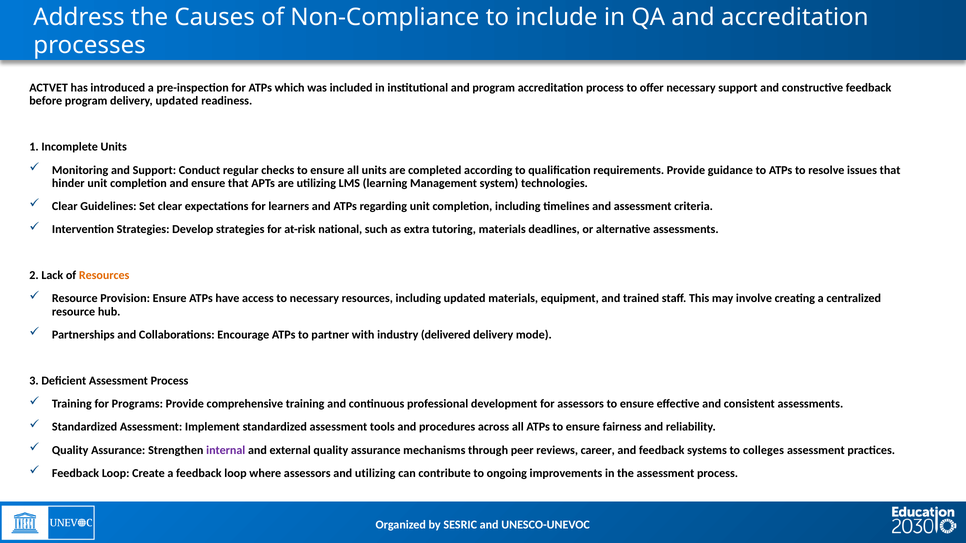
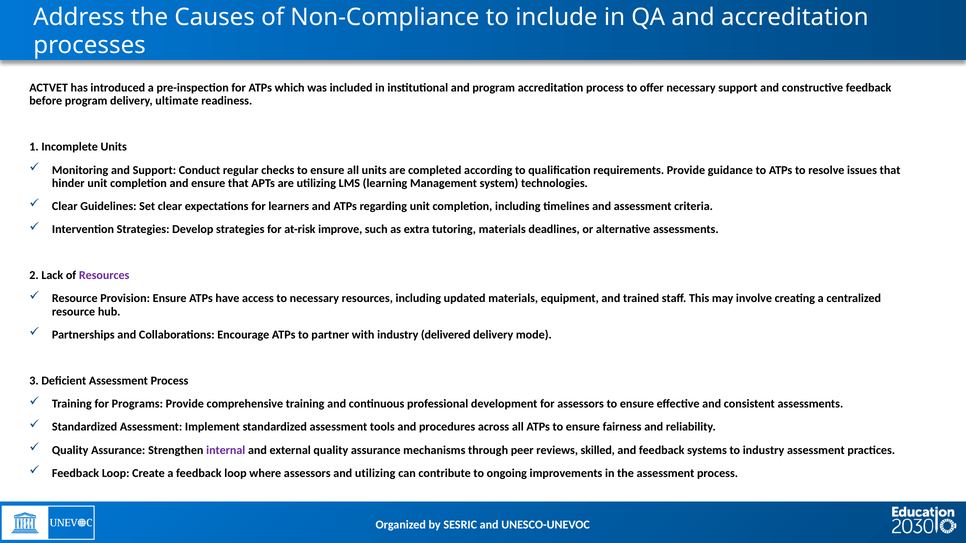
delivery updated: updated -> ultimate
national: national -> improve
Resources at (104, 276) colour: orange -> purple
career: career -> skilled
to colleges: colleges -> industry
